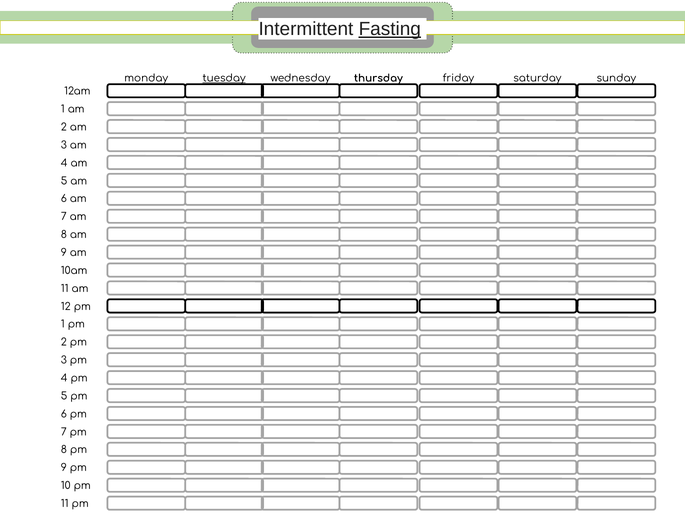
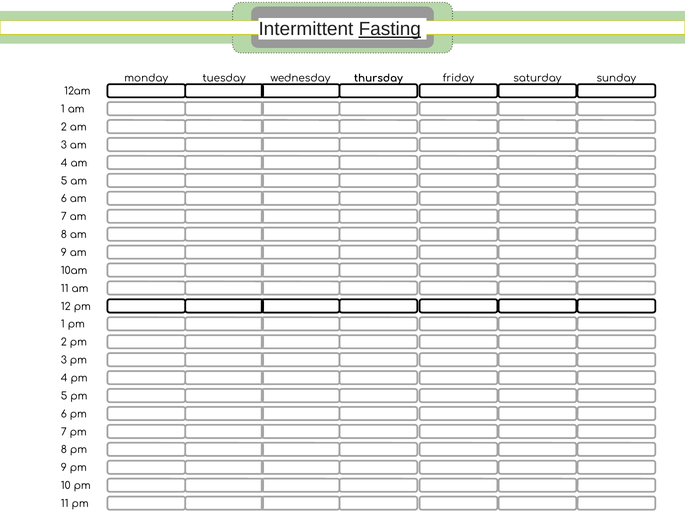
tuesday underline: present -> none
